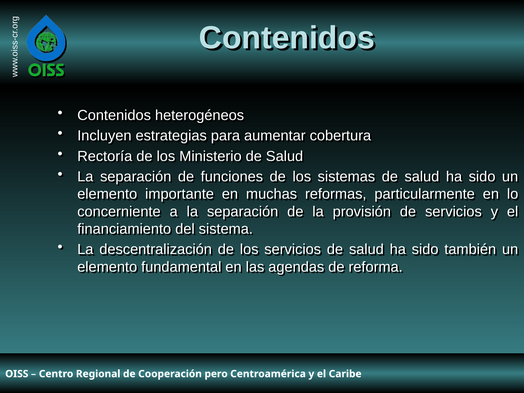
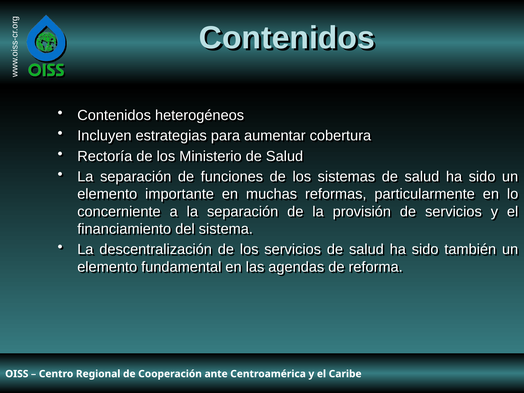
pero: pero -> ante
